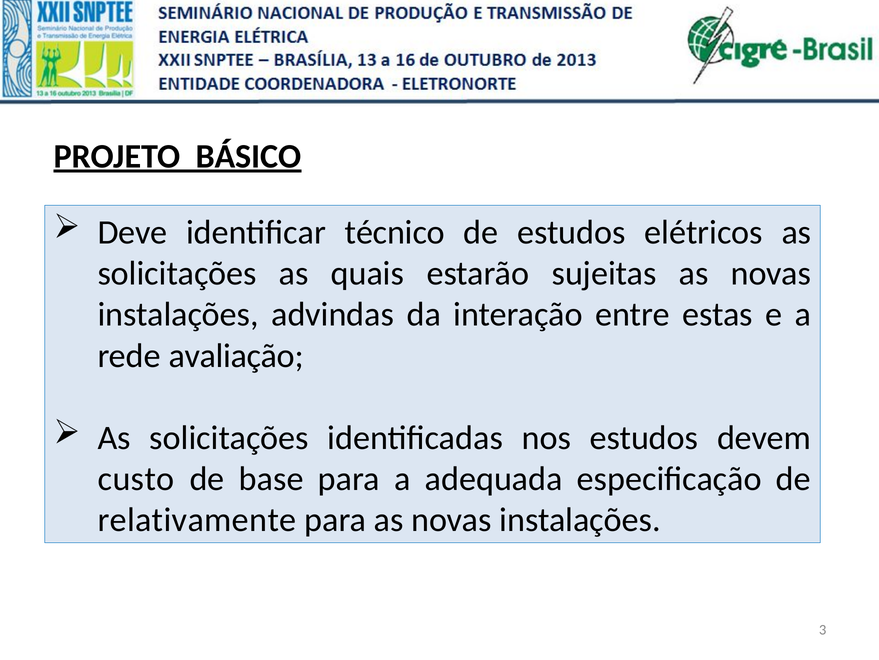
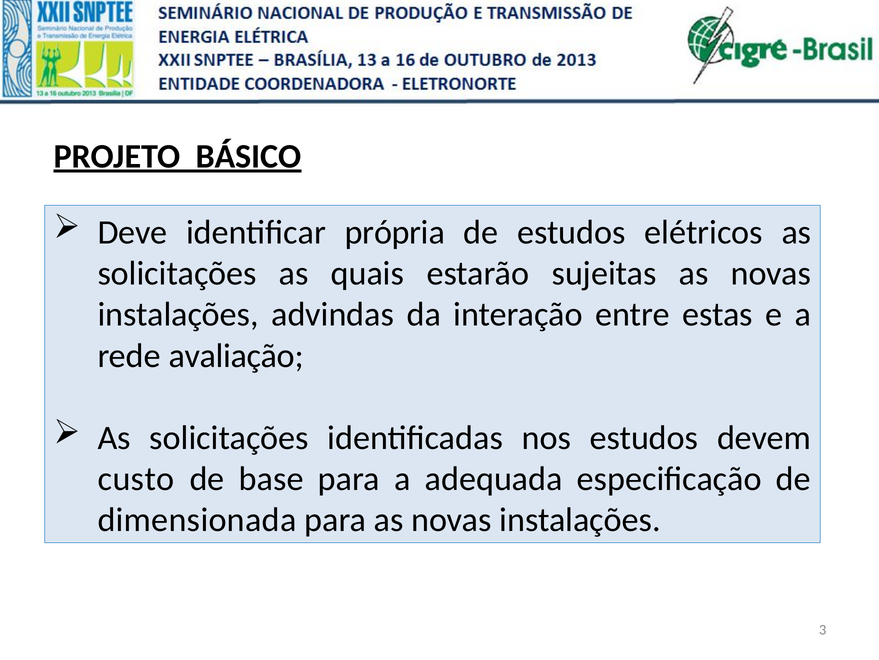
técnico: técnico -> própria
relativamente: relativamente -> dimensionada
